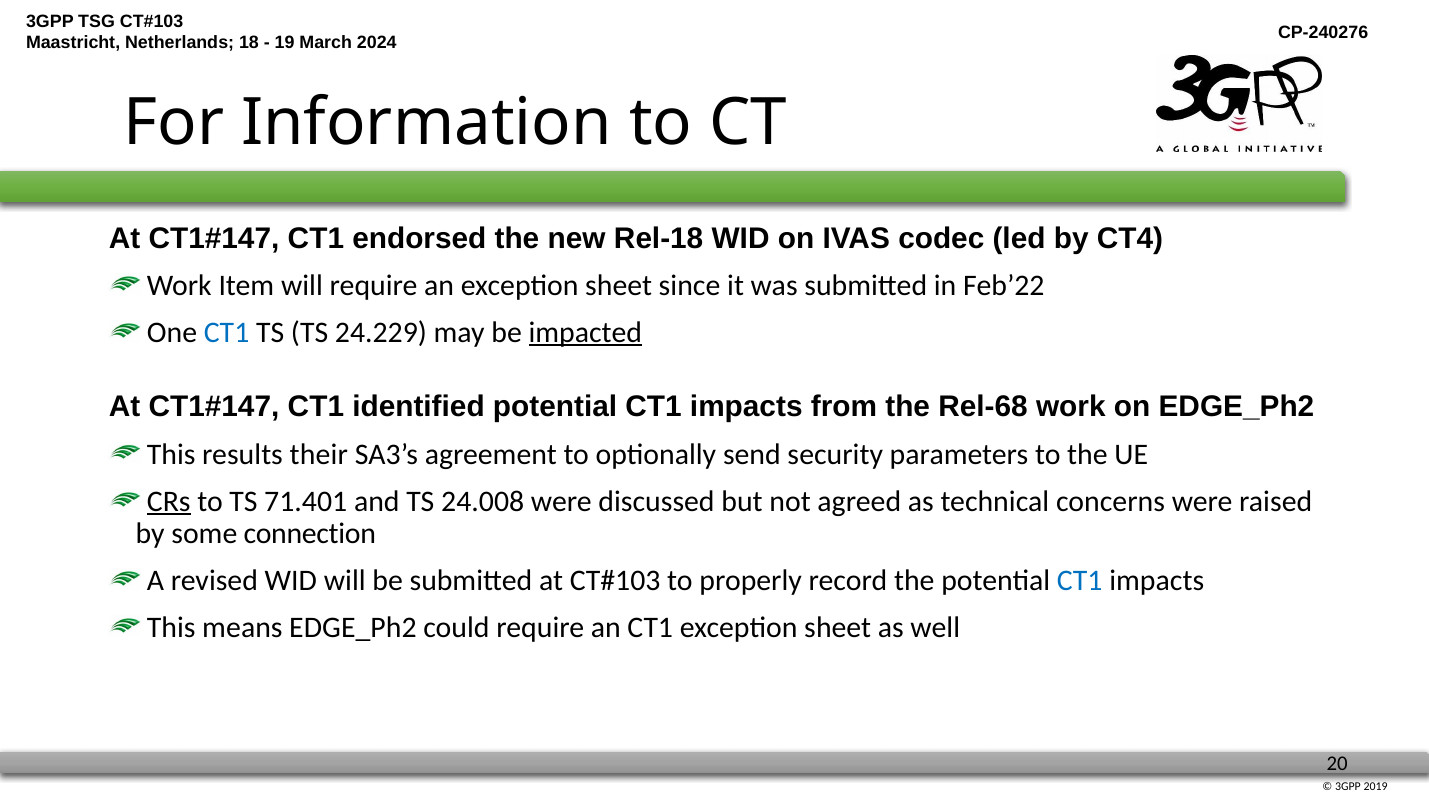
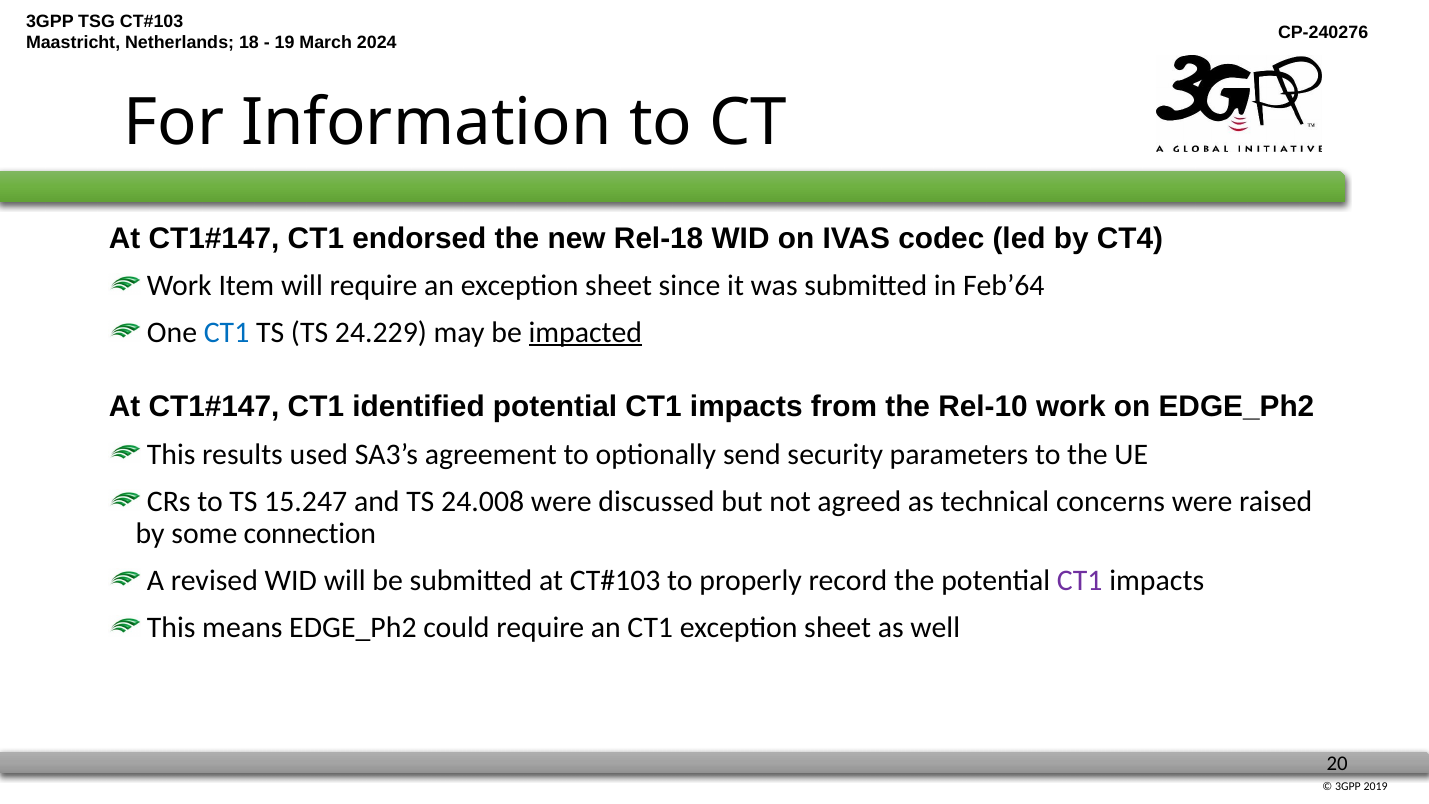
Feb’22: Feb’22 -> Feb’64
Rel-68: Rel-68 -> Rel-10
their: their -> used
CRs underline: present -> none
71.401: 71.401 -> 15.247
CT1 at (1080, 580) colour: blue -> purple
